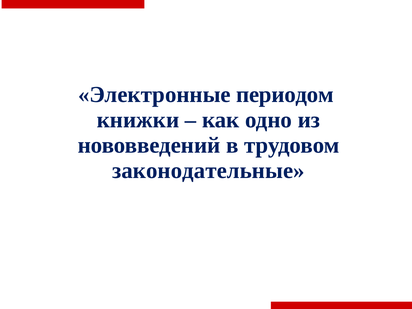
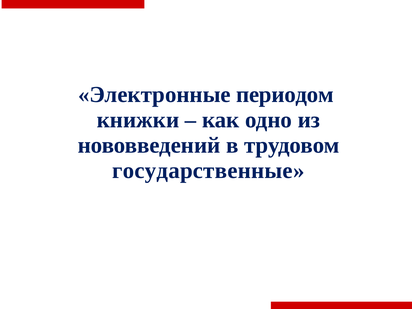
законодательные: законодательные -> государственные
